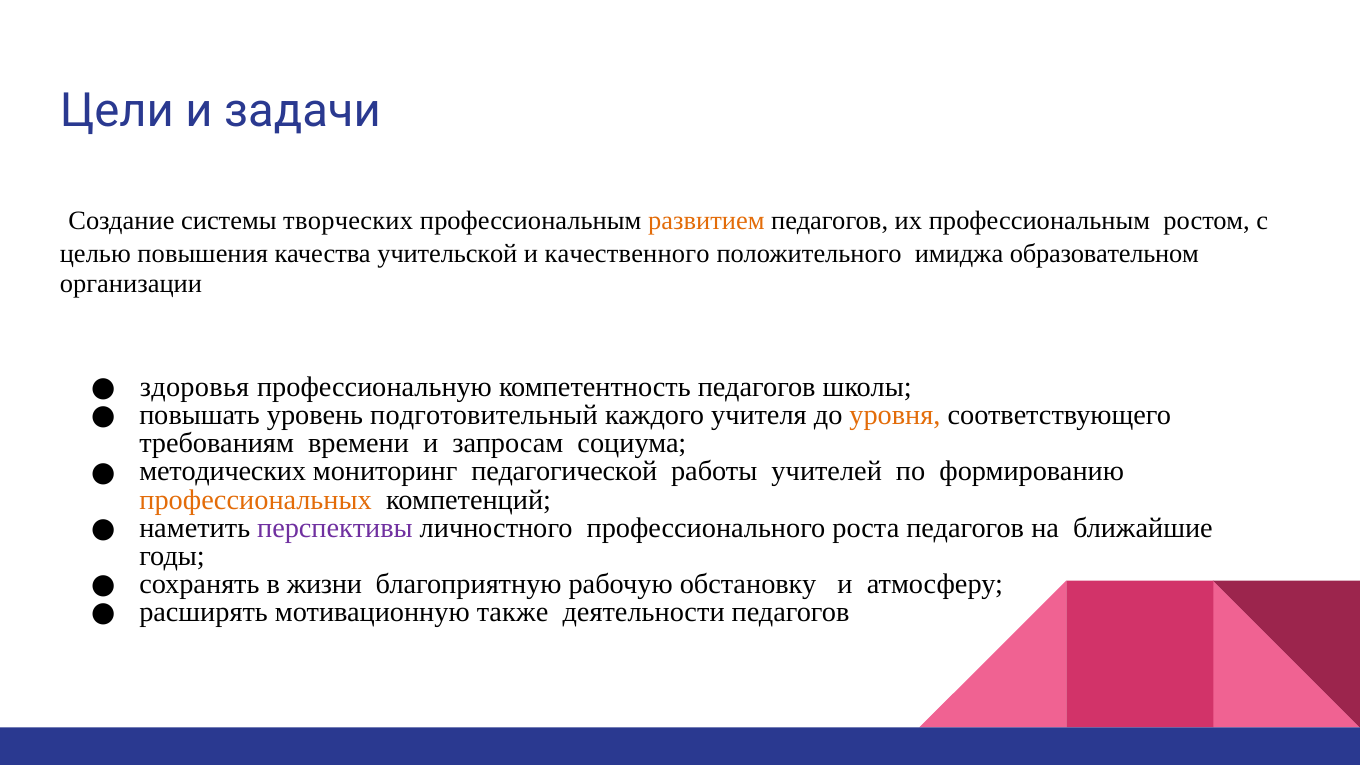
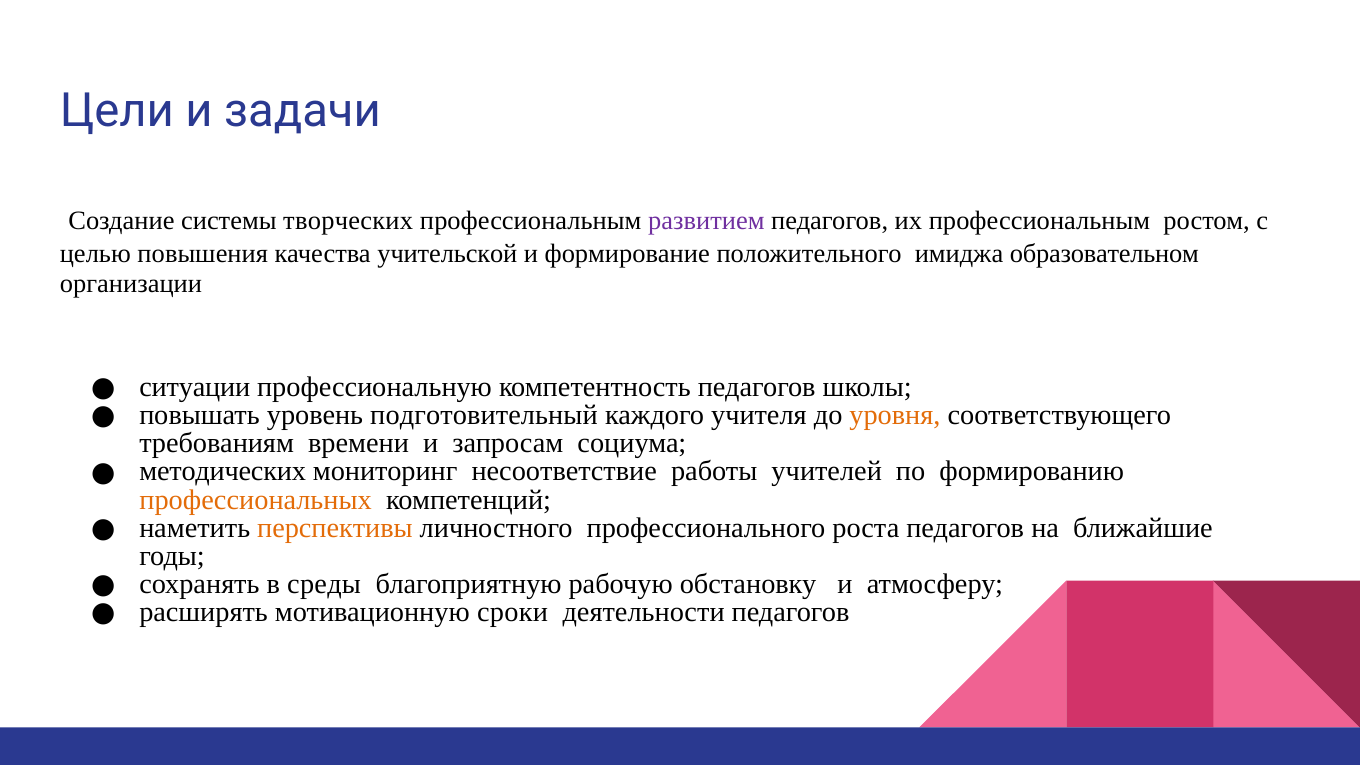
развитием colour: orange -> purple
качественного: качественного -> формирование
здоровья: здоровья -> ситуации
педагогической: педагогической -> несоответствие
перспективы colour: purple -> orange
жизни: жизни -> среды
также: также -> сроки
